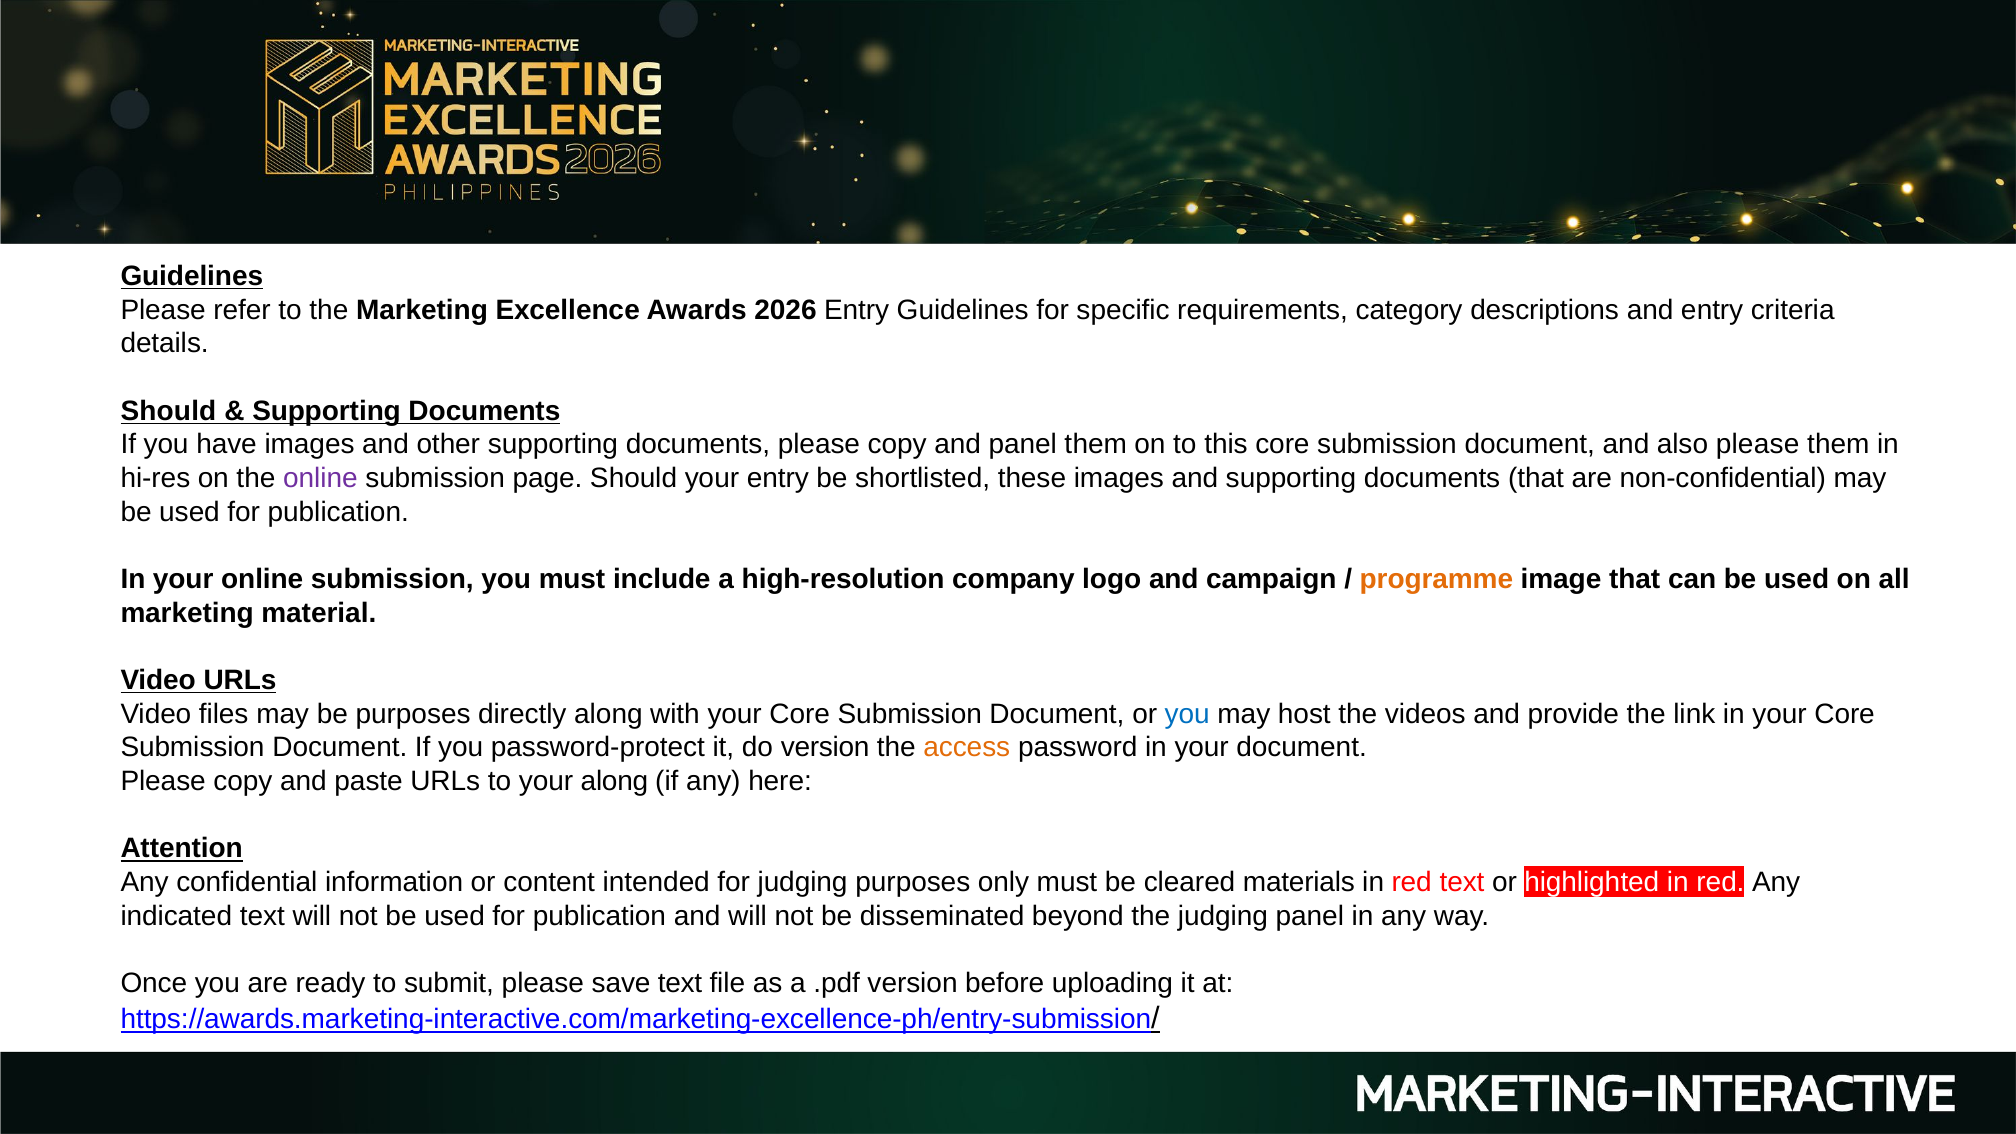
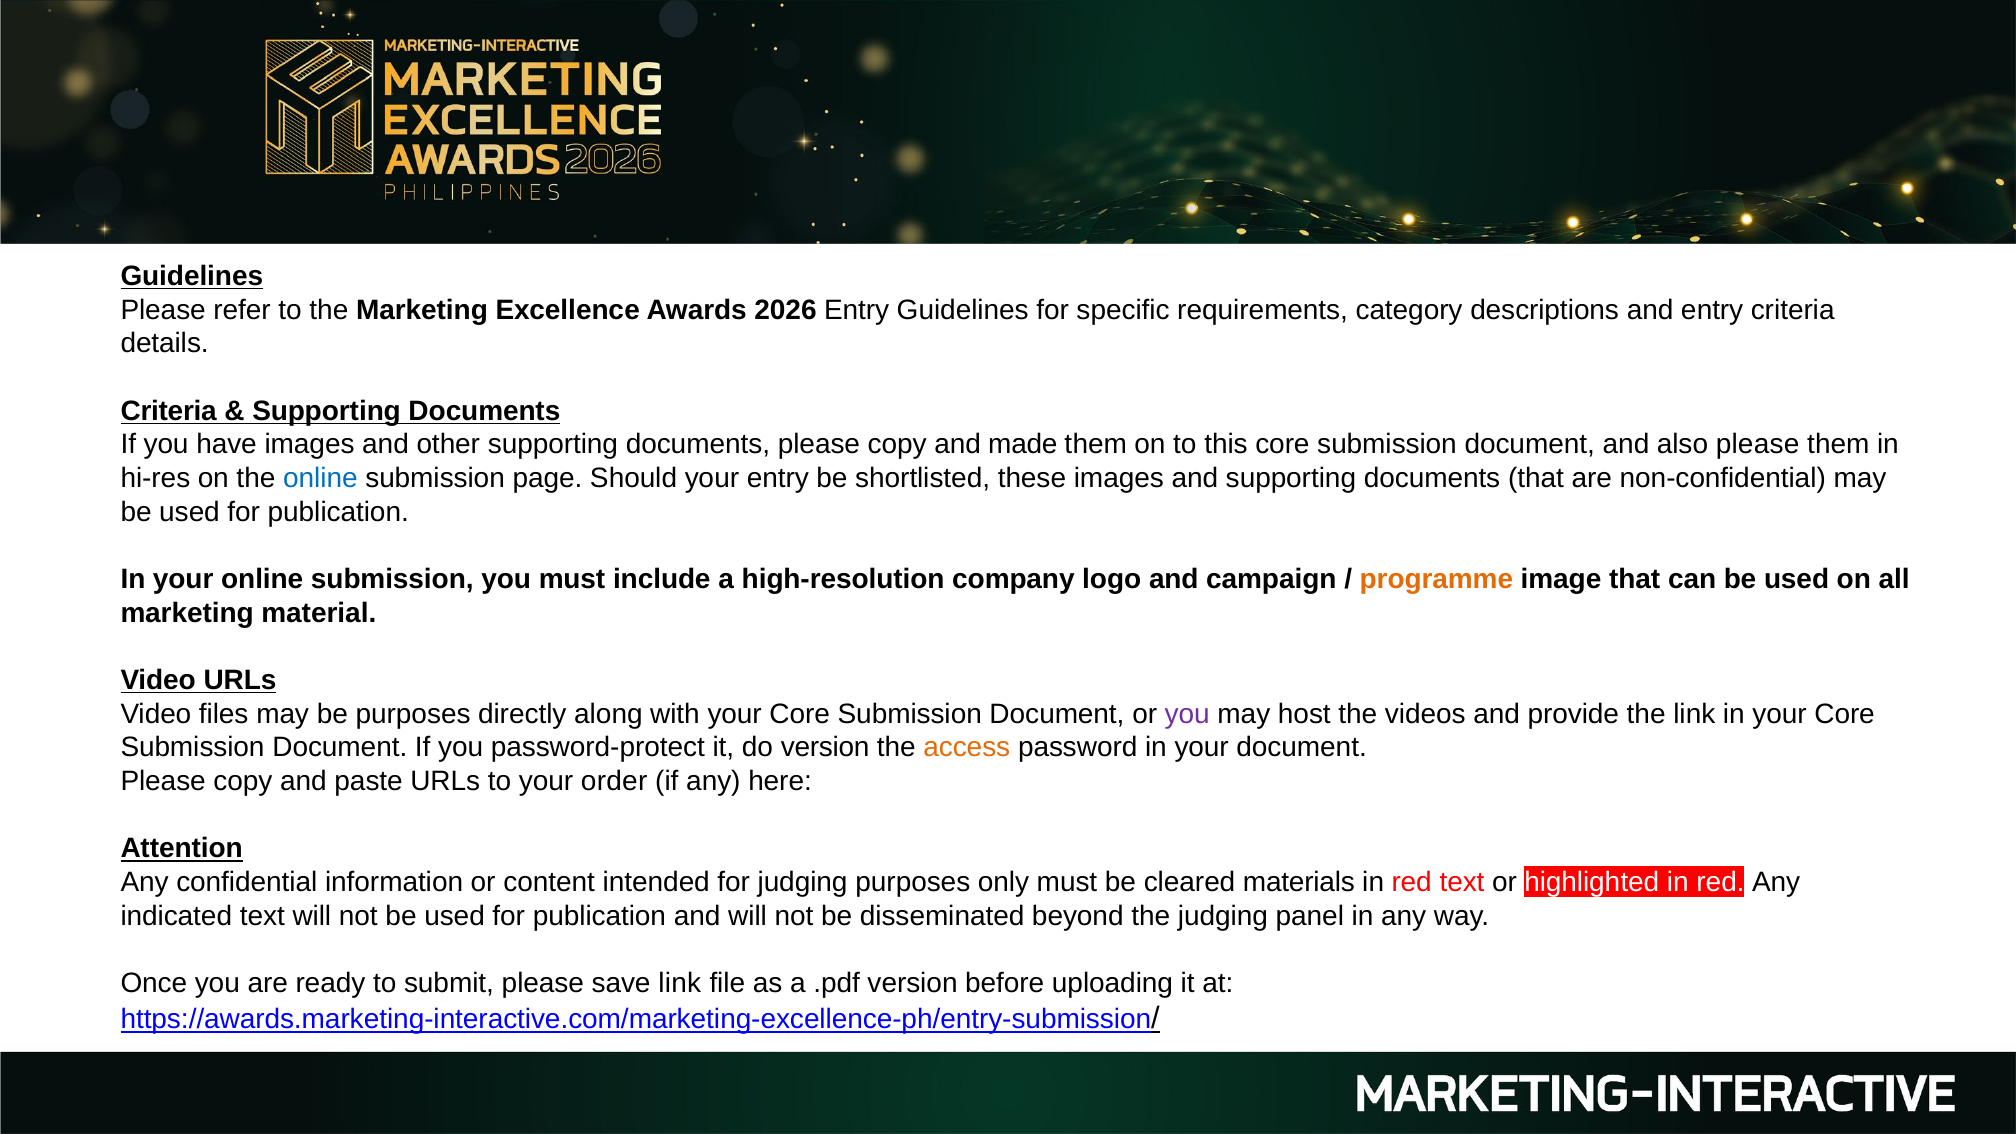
Should at (168, 411): Should -> Criteria
and panel: panel -> made
online at (320, 478) colour: purple -> blue
you at (1187, 714) colour: blue -> purple
your along: along -> order
save text: text -> link
